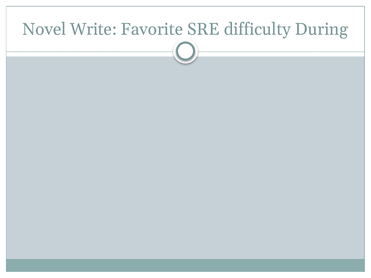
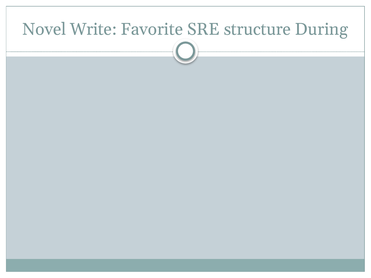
difficulty: difficulty -> structure
